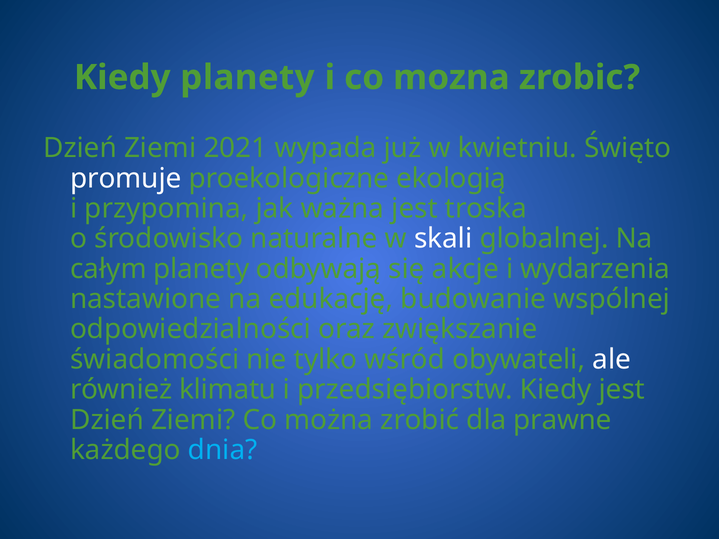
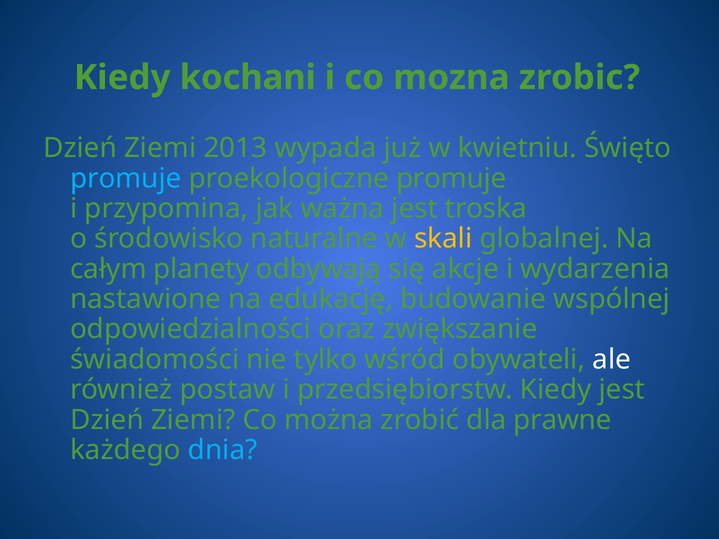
Kiedy planety: planety -> kochani
2021: 2021 -> 2013
promuje at (126, 178) colour: white -> light blue
proekologiczne ekologią: ekologią -> promuje
skali colour: white -> yellow
klimatu: klimatu -> postaw
